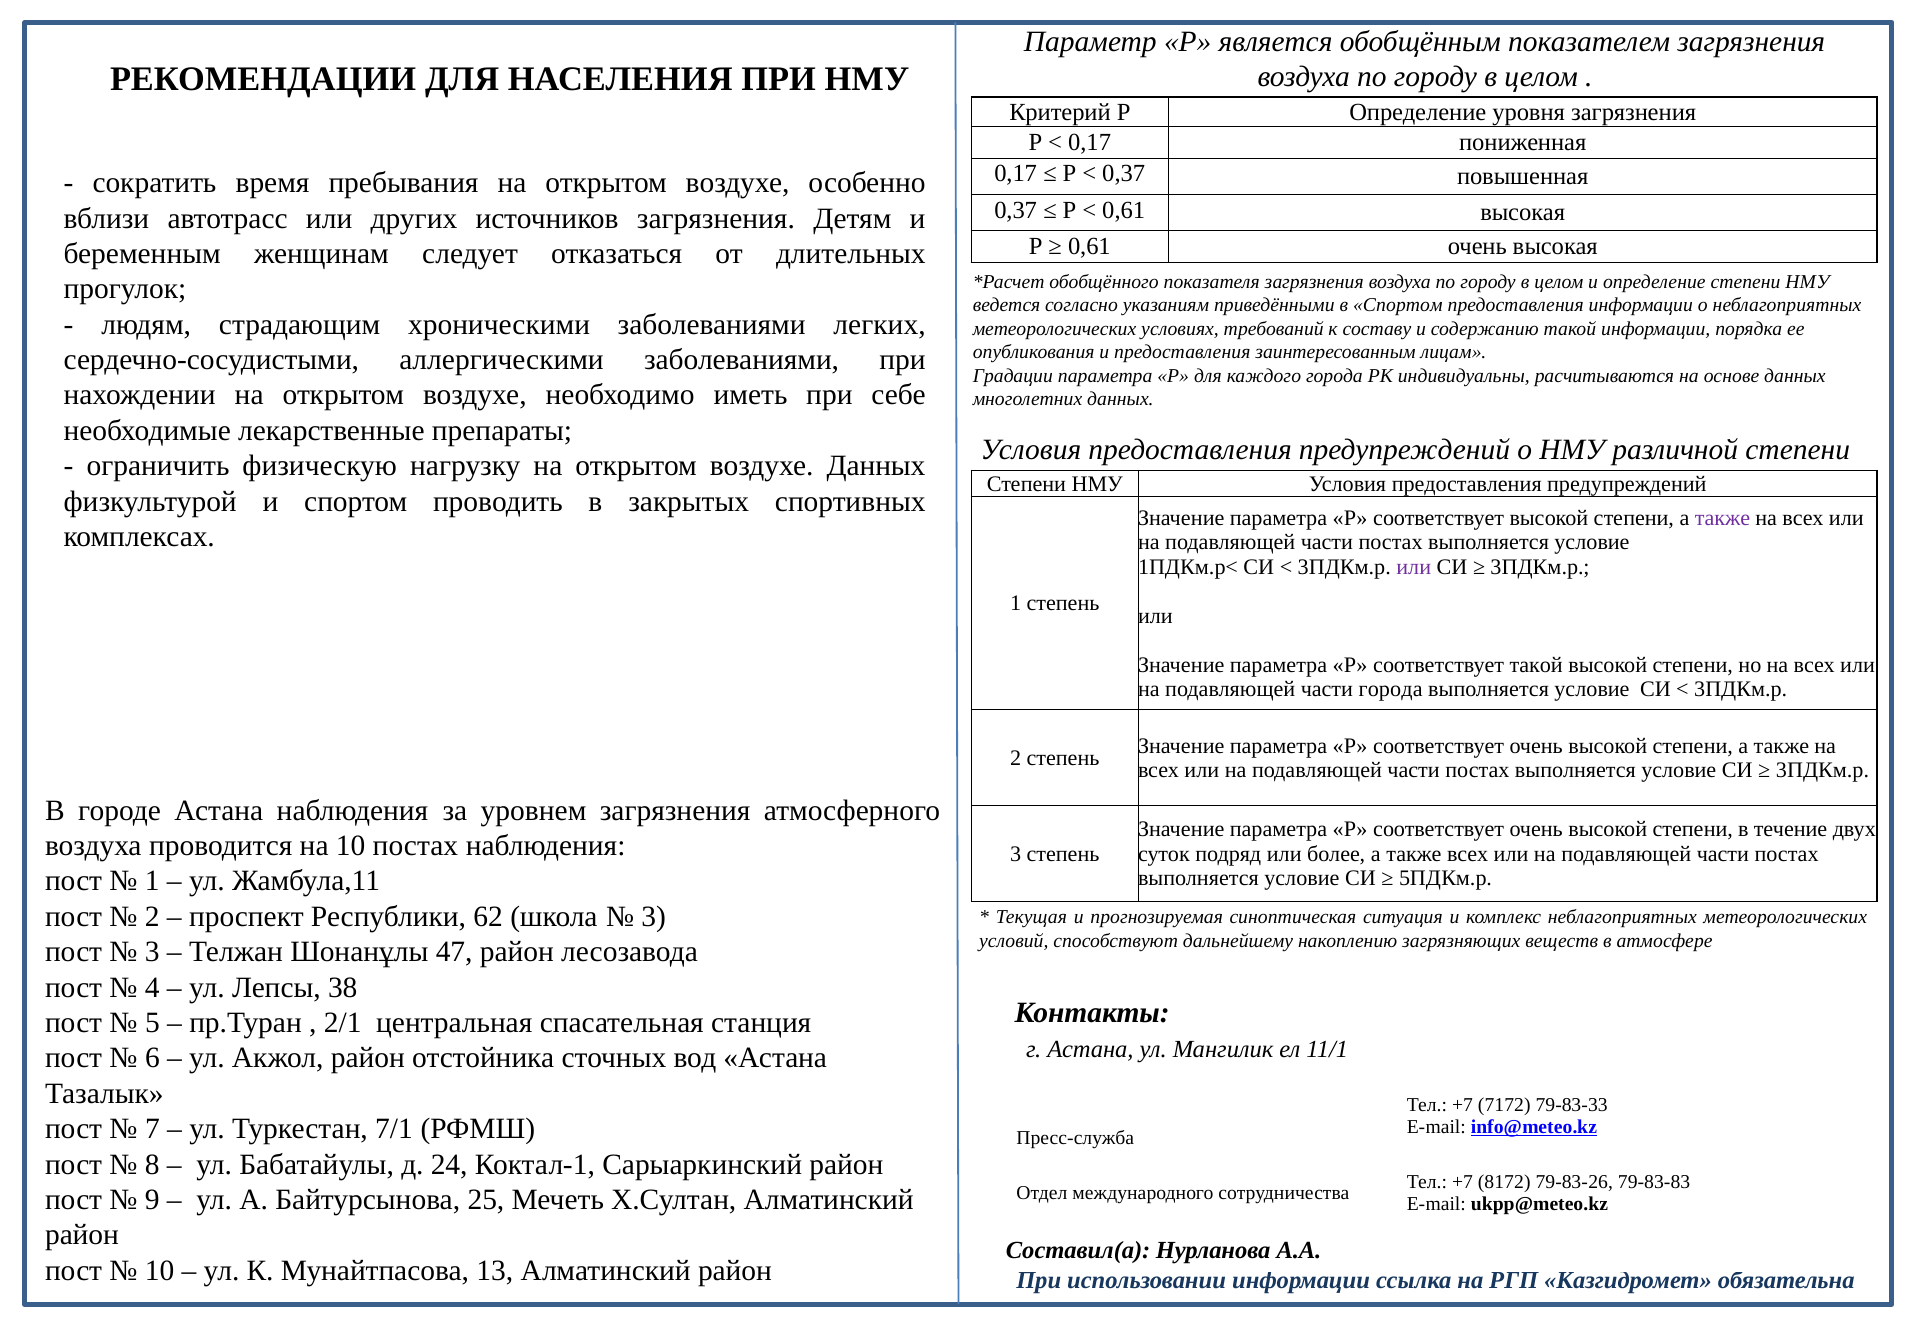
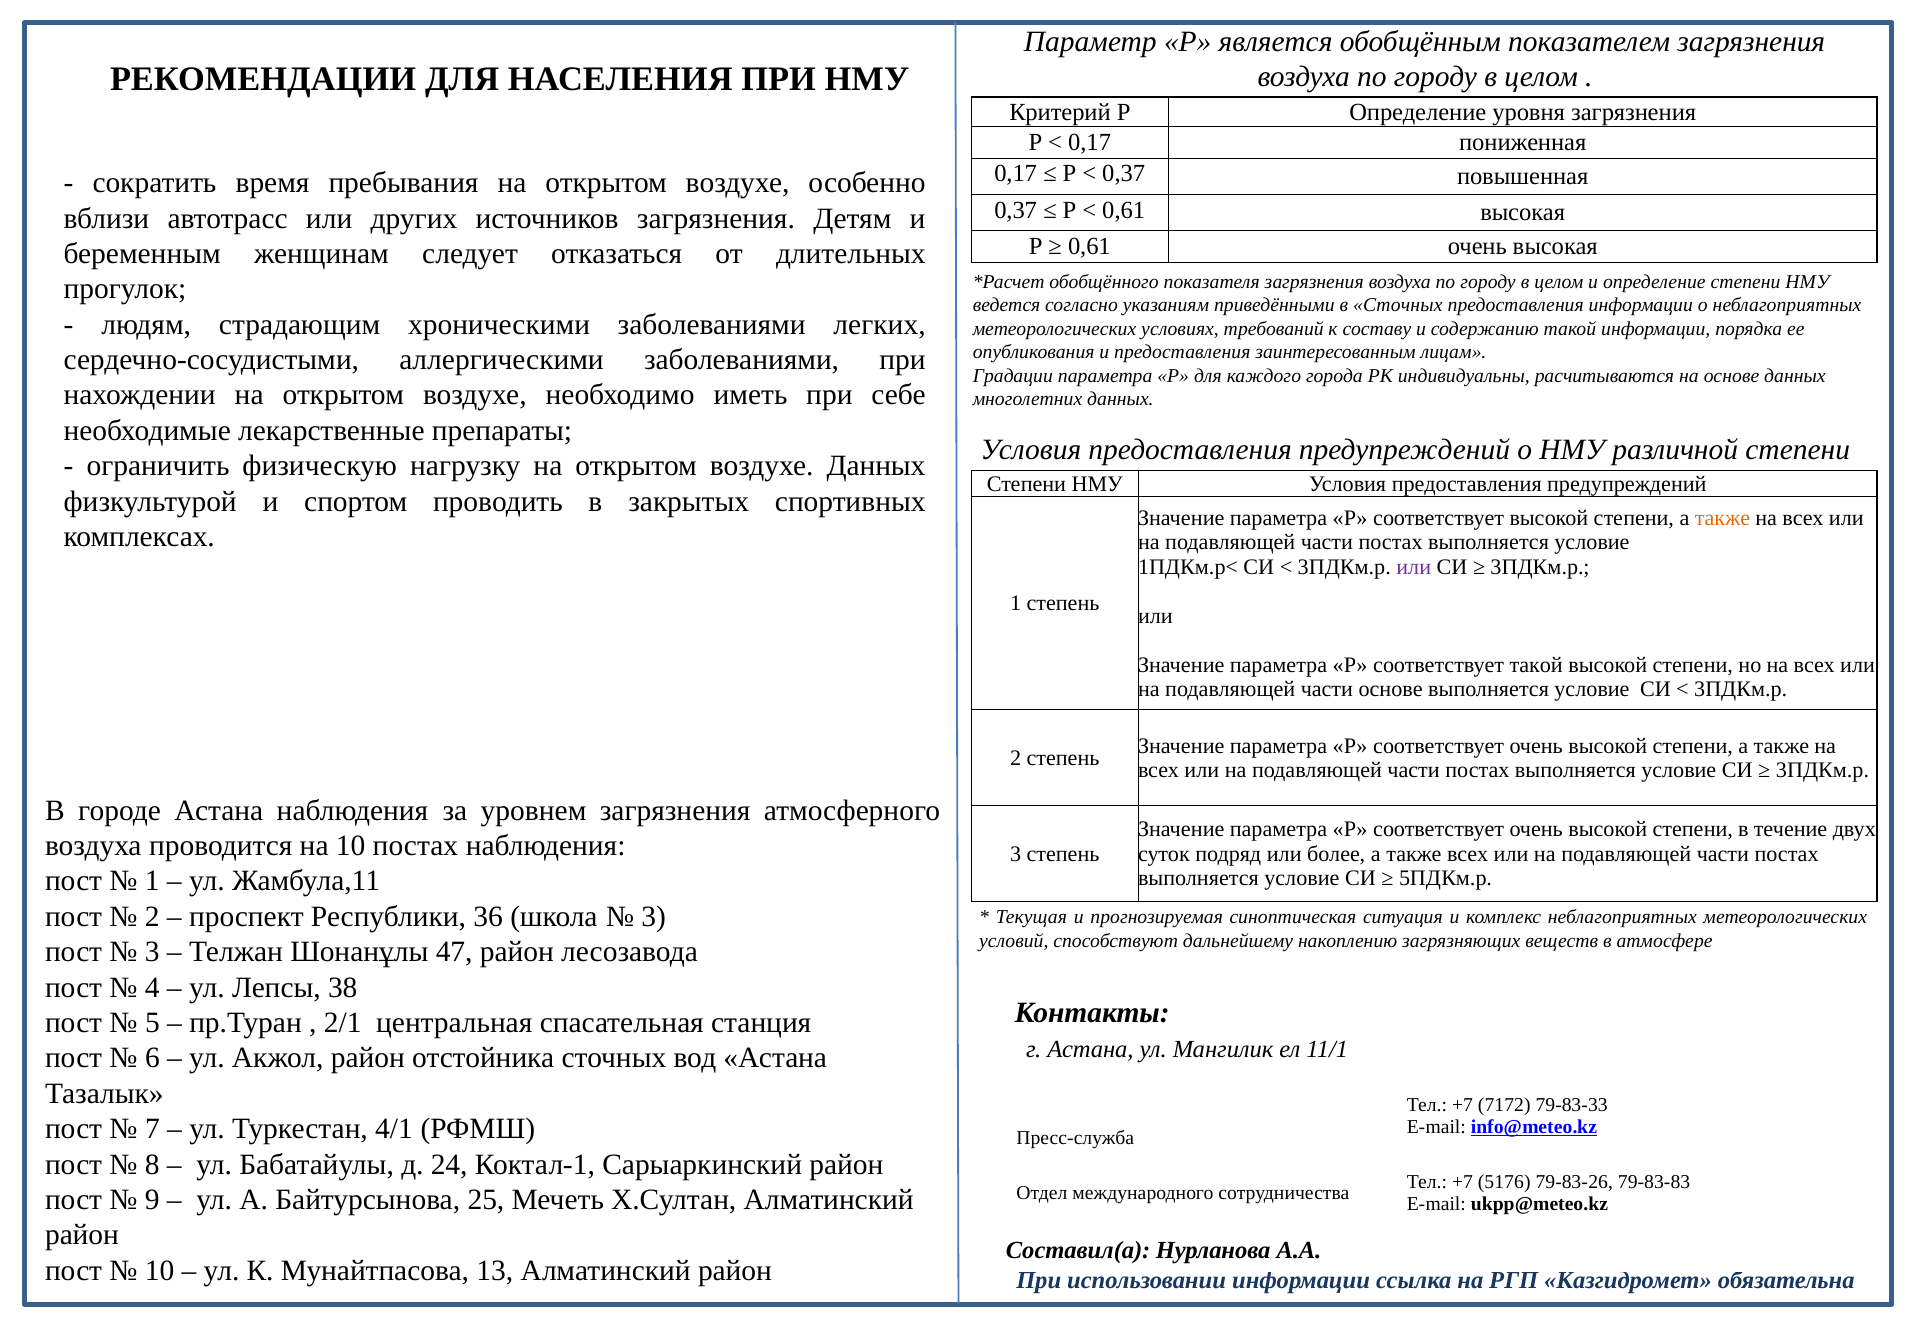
в Спортом: Спортом -> Сточных
также at (1723, 518) colour: purple -> orange
части города: города -> основе
62: 62 -> 36
7/1: 7/1 -> 4/1
8172: 8172 -> 5176
